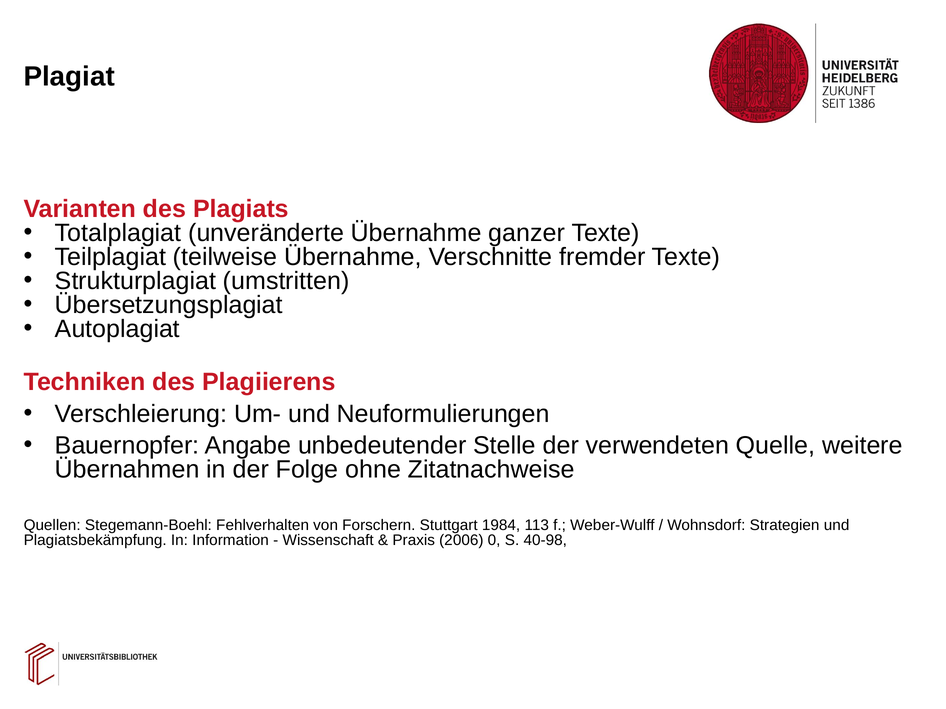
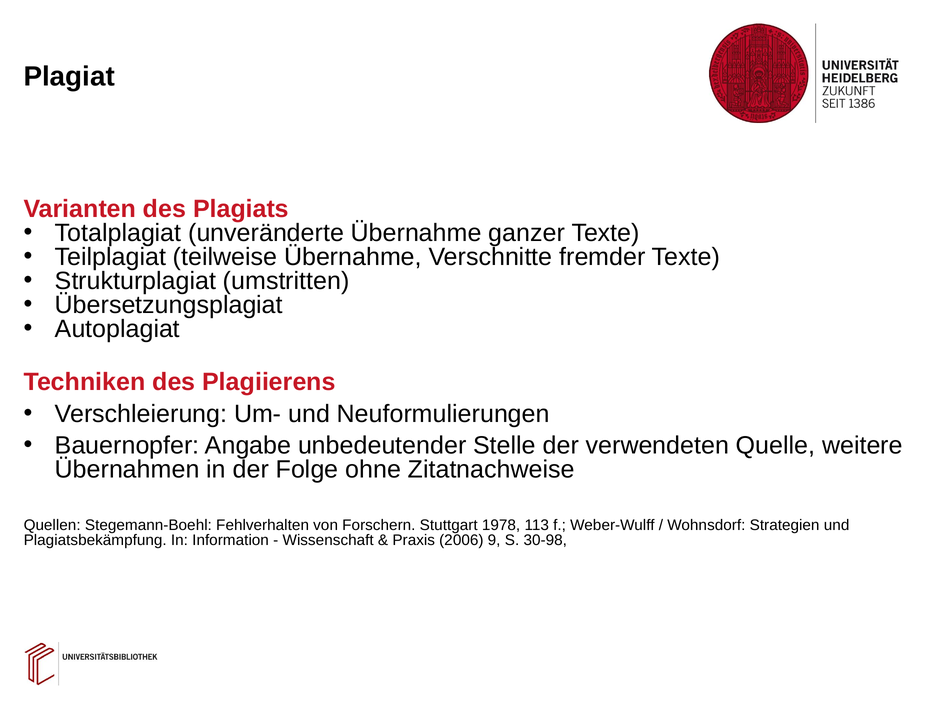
1984: 1984 -> 1978
0: 0 -> 9
40-98: 40-98 -> 30-98
